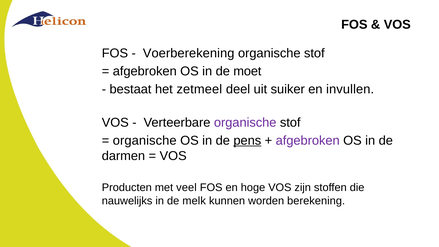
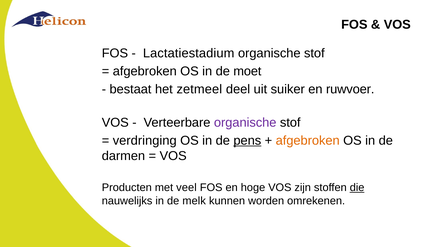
Voerberekening: Voerberekening -> Lactatiestadium
invullen: invullen -> ruwvoer
organische at (145, 140): organische -> verdringing
afgebroken at (308, 140) colour: purple -> orange
die underline: none -> present
berekening: berekening -> omrekenen
